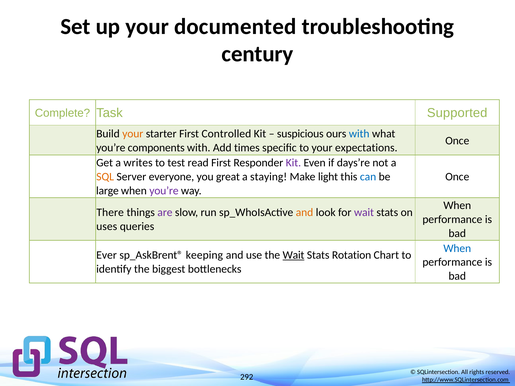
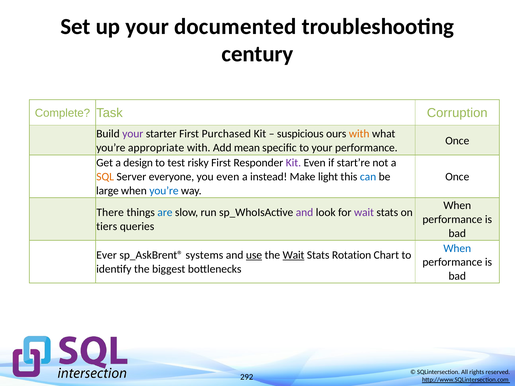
Supported: Supported -> Corruption
your at (133, 134) colour: orange -> purple
Controlled: Controlled -> Purchased
with at (359, 134) colour: blue -> orange
components: components -> appropriate
times: times -> mean
your expectations: expectations -> performance
writes: writes -> design
read: read -> risky
days’re: days’re -> start’re
you great: great -> even
staying: staying -> instead
you’re at (164, 191) colour: purple -> blue
are colour: purple -> blue
and at (304, 213) colour: orange -> purple
uses: uses -> tiers
keeping: keeping -> systems
use underline: none -> present
